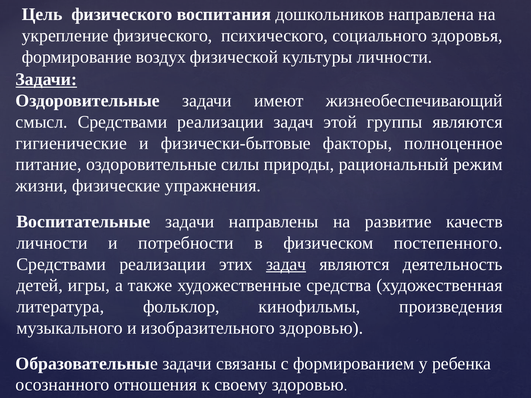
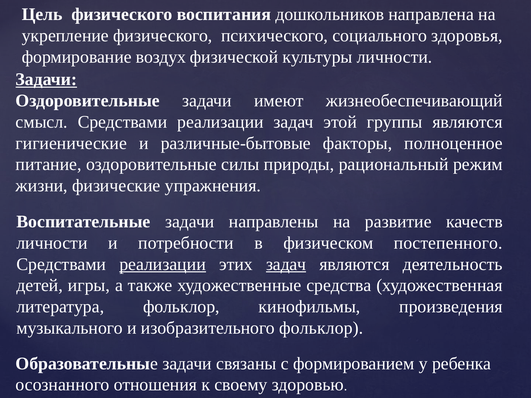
физически-бытовые: физически-бытовые -> различные-бытовые
реализации at (163, 264) underline: none -> present
изобразительного здоровью: здоровью -> фольклор
